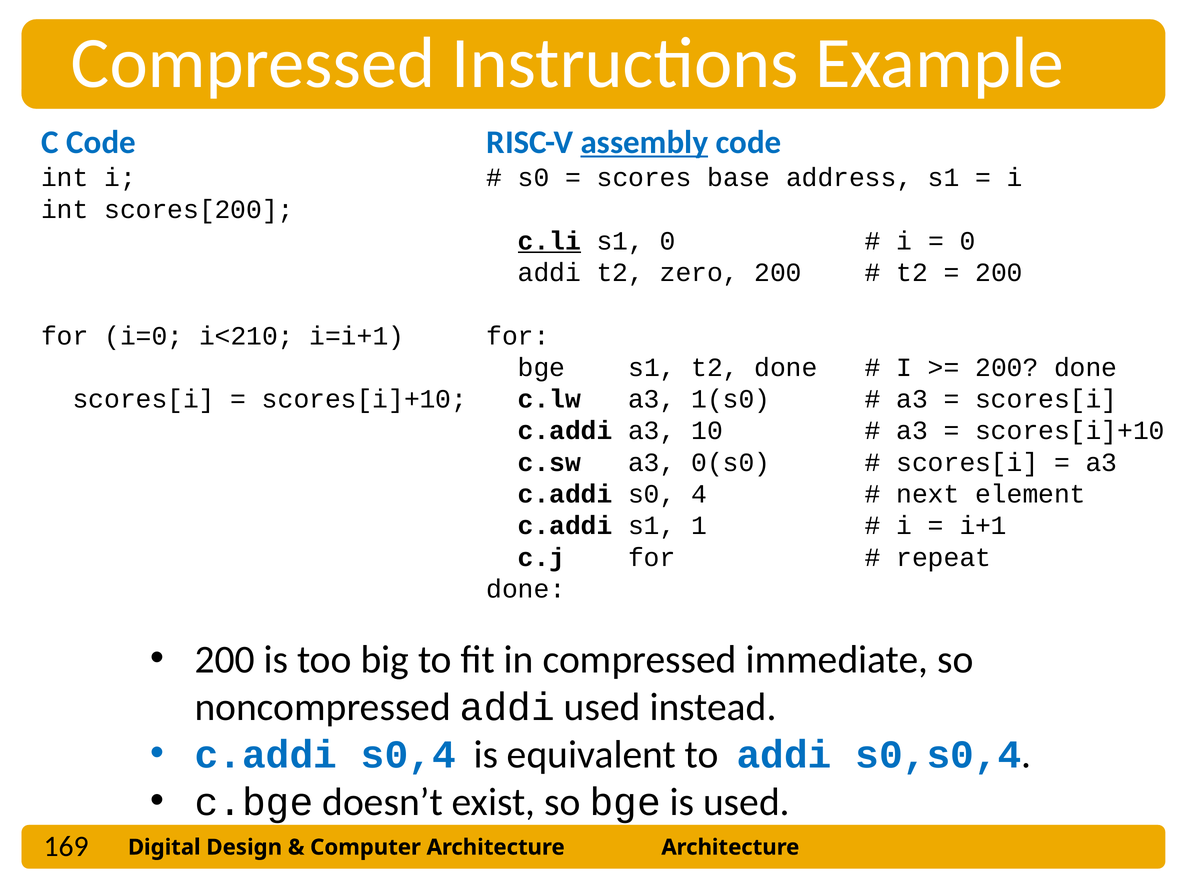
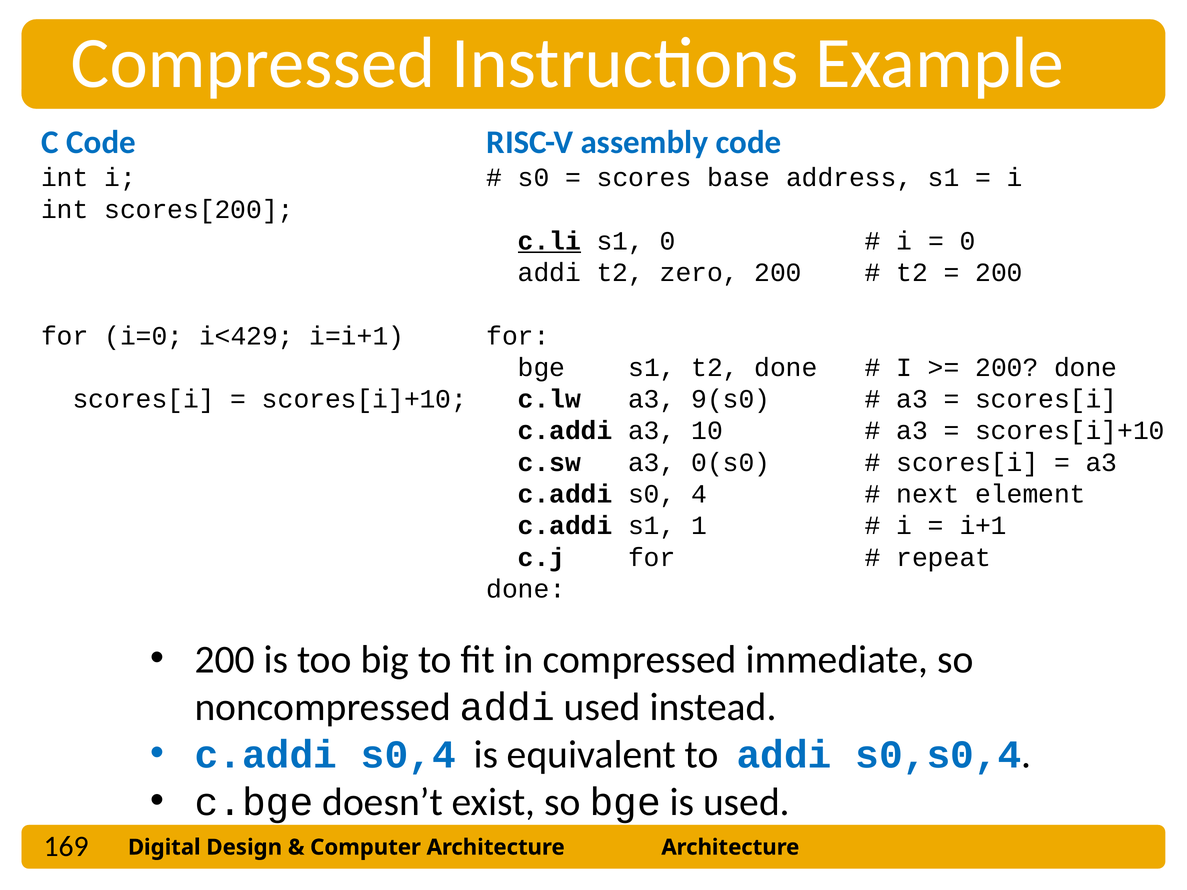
assembly underline: present -> none
i<210: i<210 -> i<429
1(s0: 1(s0 -> 9(s0
